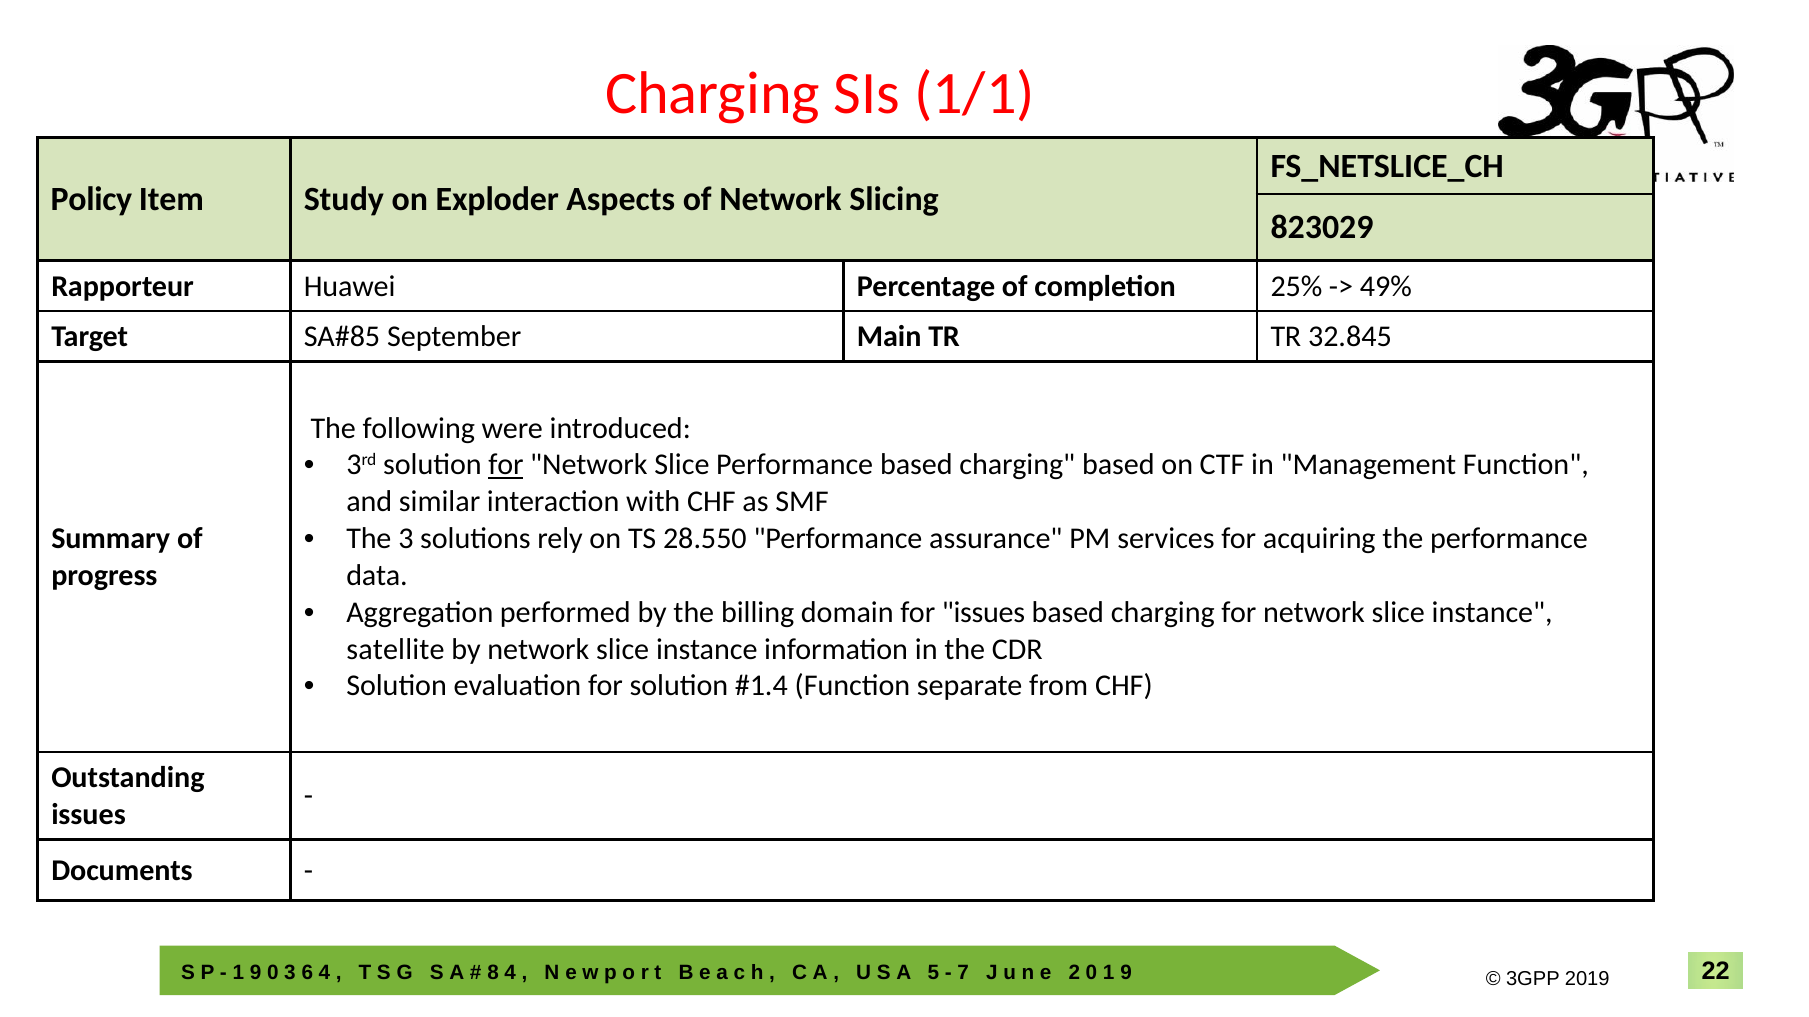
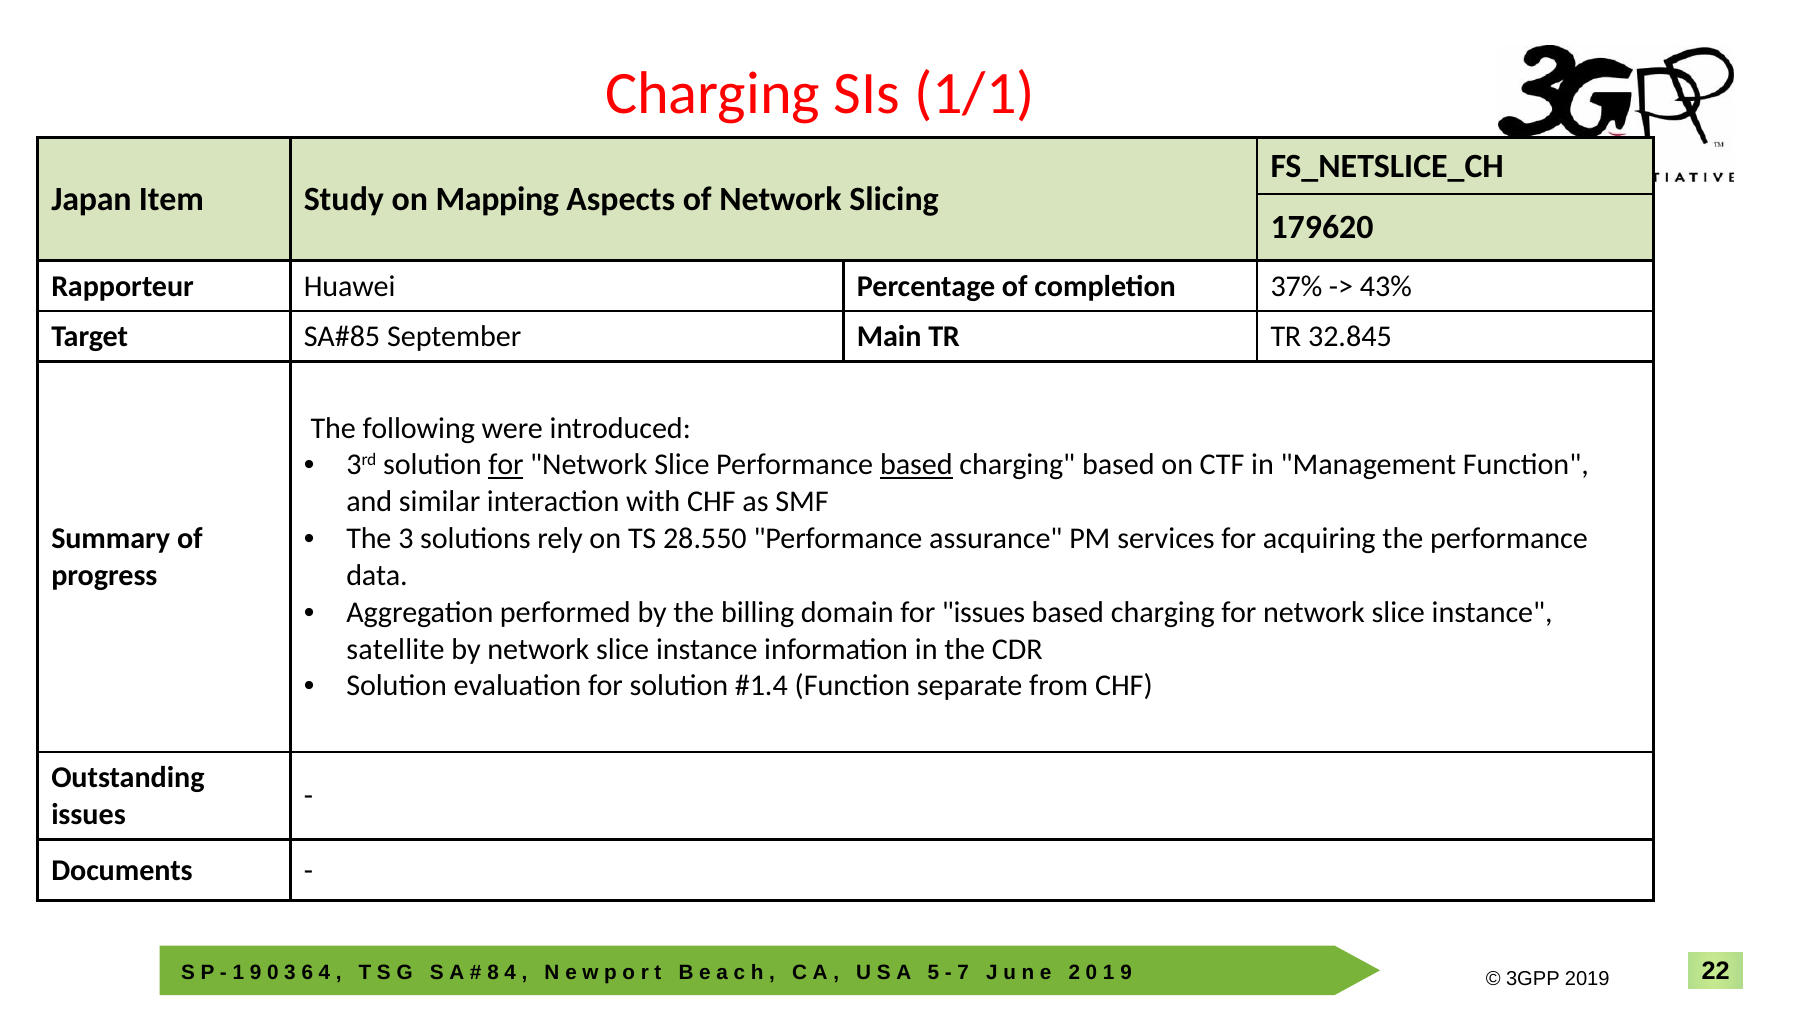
Policy: Policy -> Japan
Exploder: Exploder -> Mapping
823029: 823029 -> 179620
25%: 25% -> 37%
49%: 49% -> 43%
based at (916, 465) underline: none -> present
